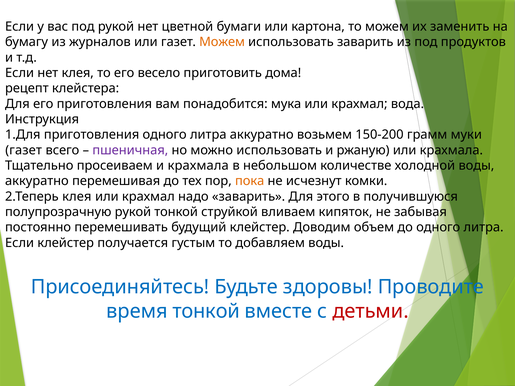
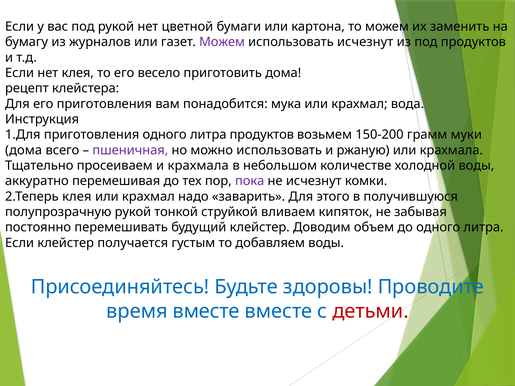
Можем at (222, 42) colour: orange -> purple
использовать заварить: заварить -> исчезнут
литра аккуратно: аккуратно -> продуктов
газет at (24, 150): газет -> дома
пока colour: orange -> purple
время тонкой: тонкой -> вместе
